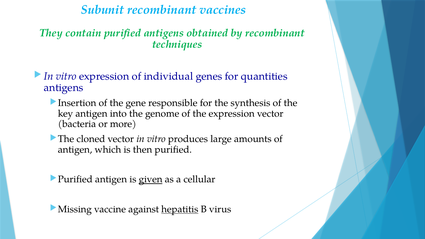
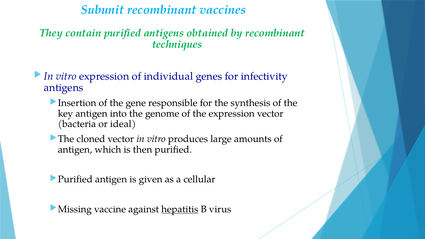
quantities: quantities -> infectivity
more: more -> ideal
given underline: present -> none
